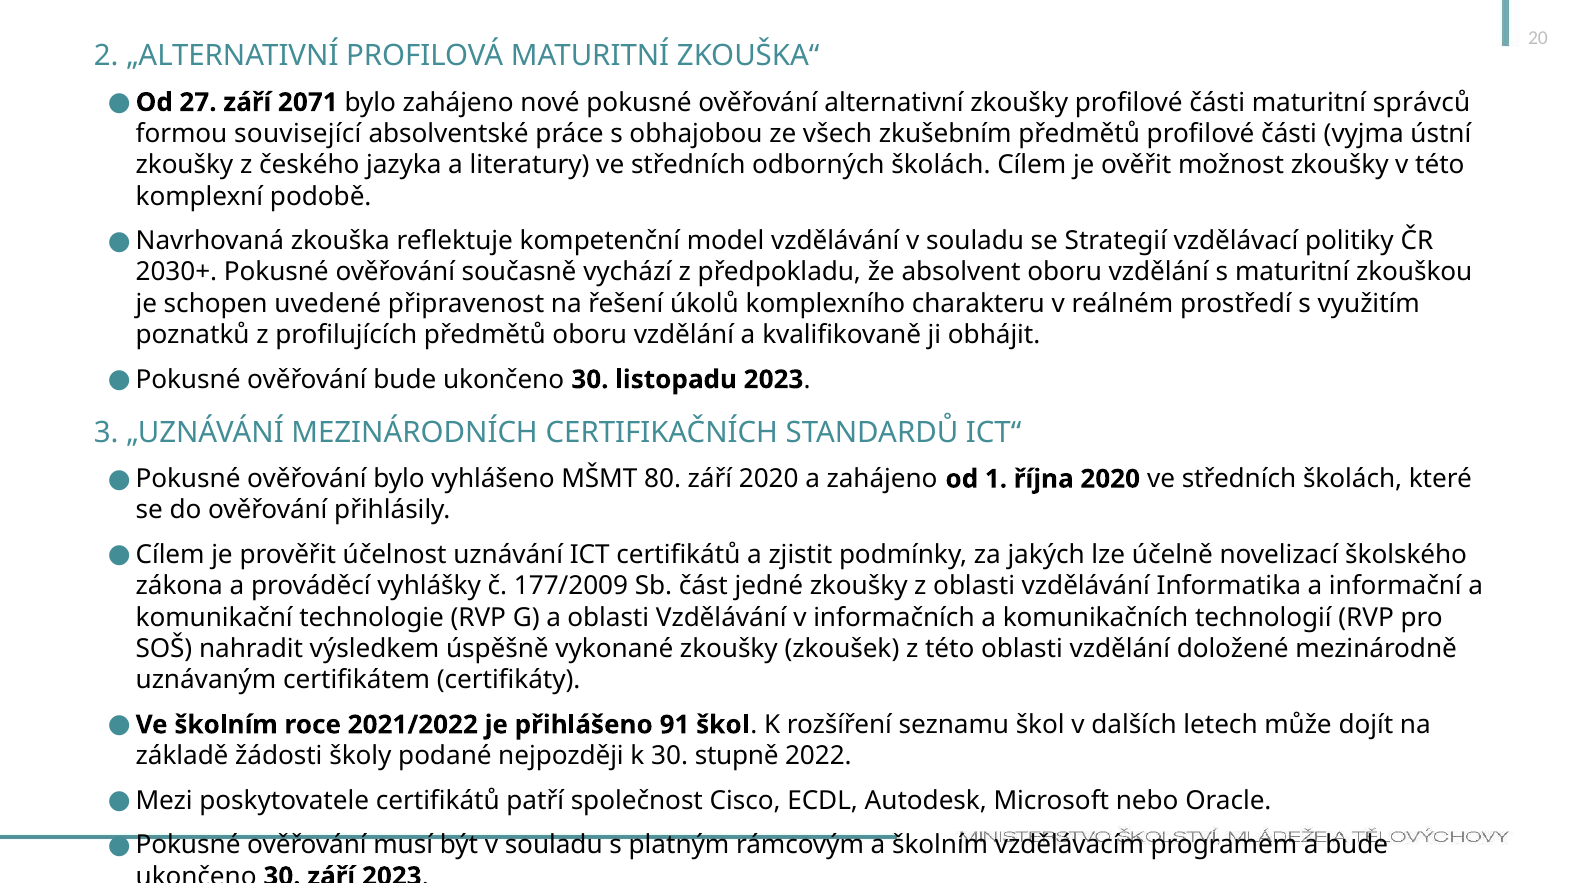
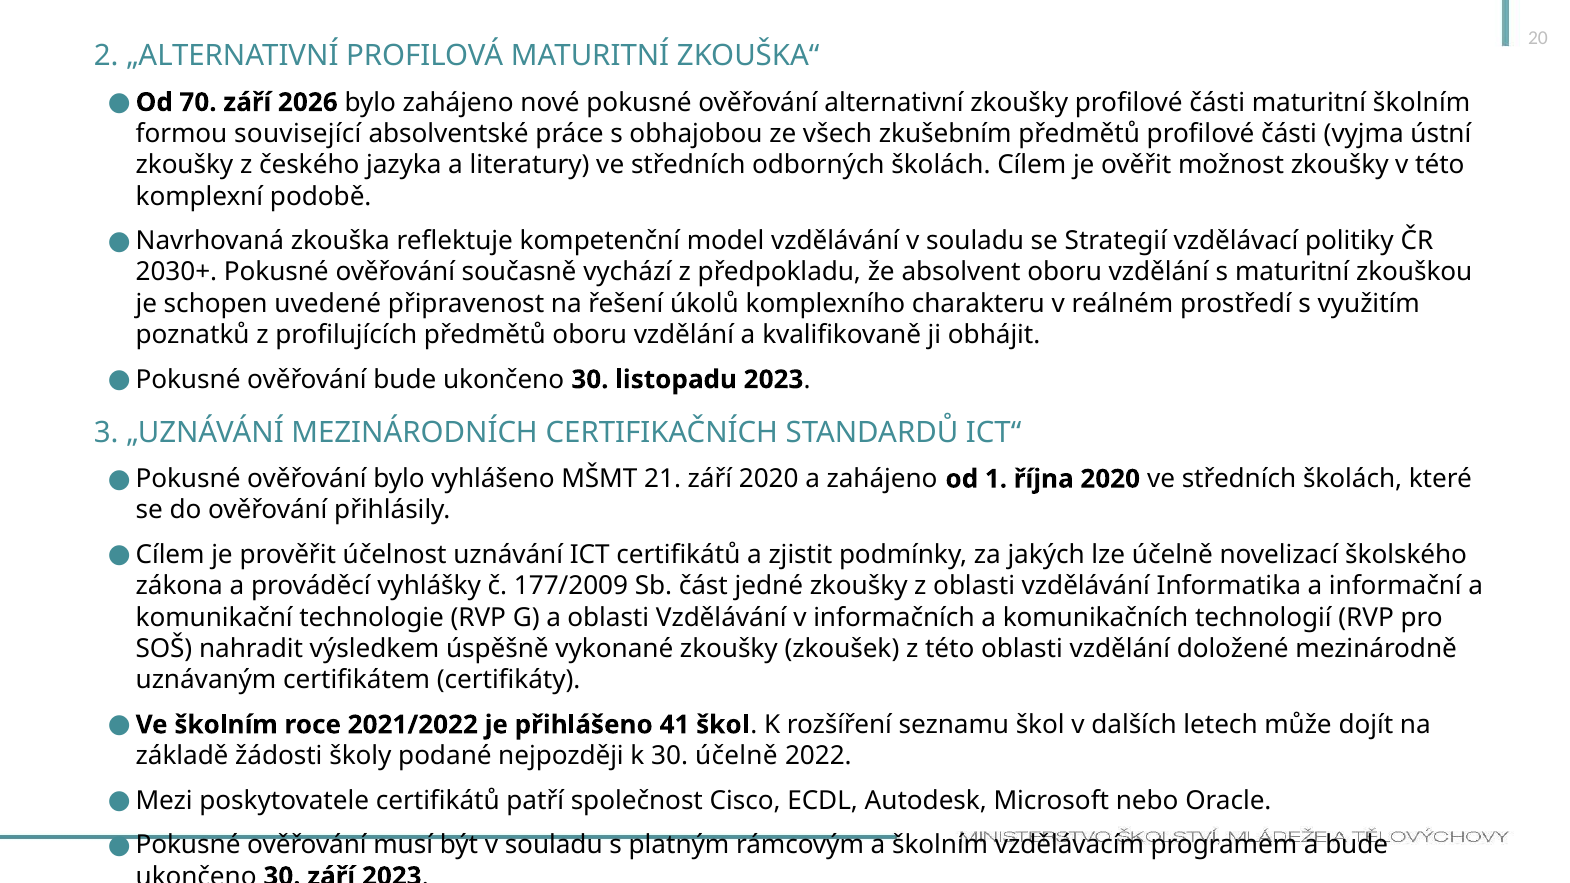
27: 27 -> 70
2071: 2071 -> 2026
maturitní správců: správců -> školním
80: 80 -> 21
91: 91 -> 41
30 stupně: stupně -> účelně
